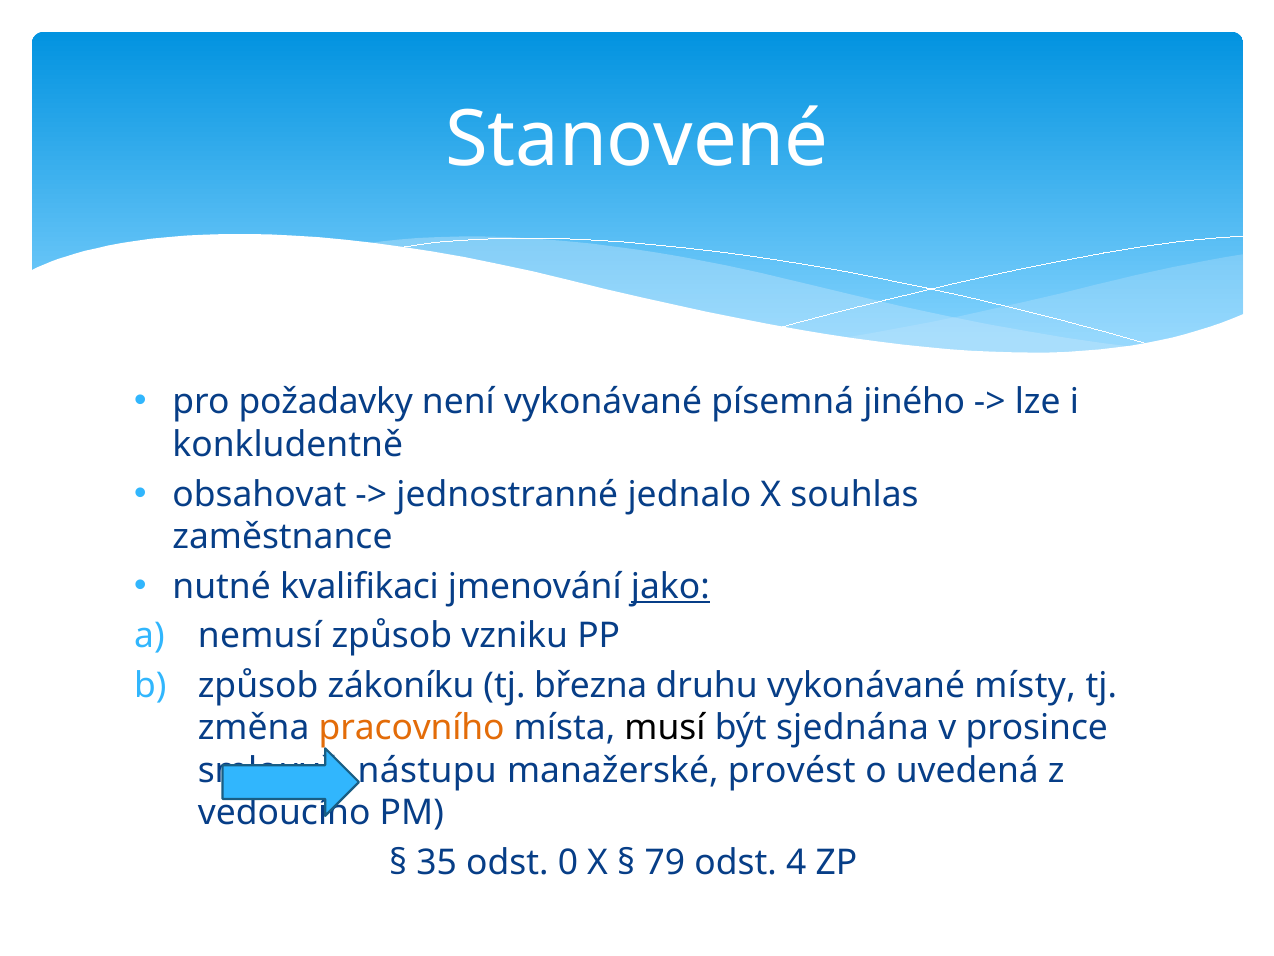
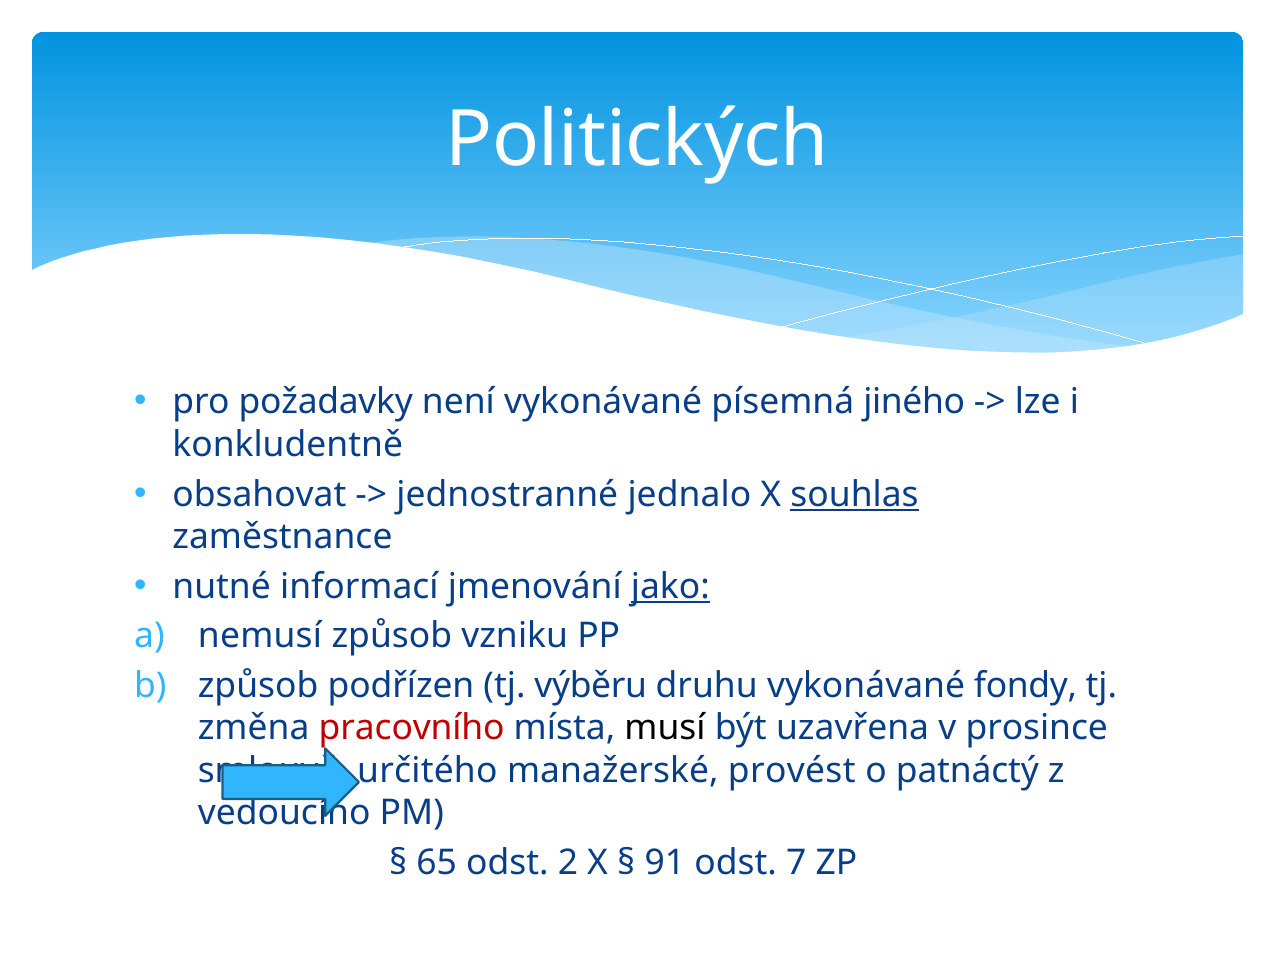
Stanovené: Stanovené -> Politických
souhlas underline: none -> present
kvalifikaci: kvalifikaci -> informací
zákoníku: zákoníku -> podřízen
března: března -> výběru
místy: místy -> fondy
pracovního colour: orange -> red
sjednána: sjednána -> uzavřena
nástupu: nástupu -> určitého
uvedená: uvedená -> patnáctý
35: 35 -> 65
0: 0 -> 2
79: 79 -> 91
4: 4 -> 7
